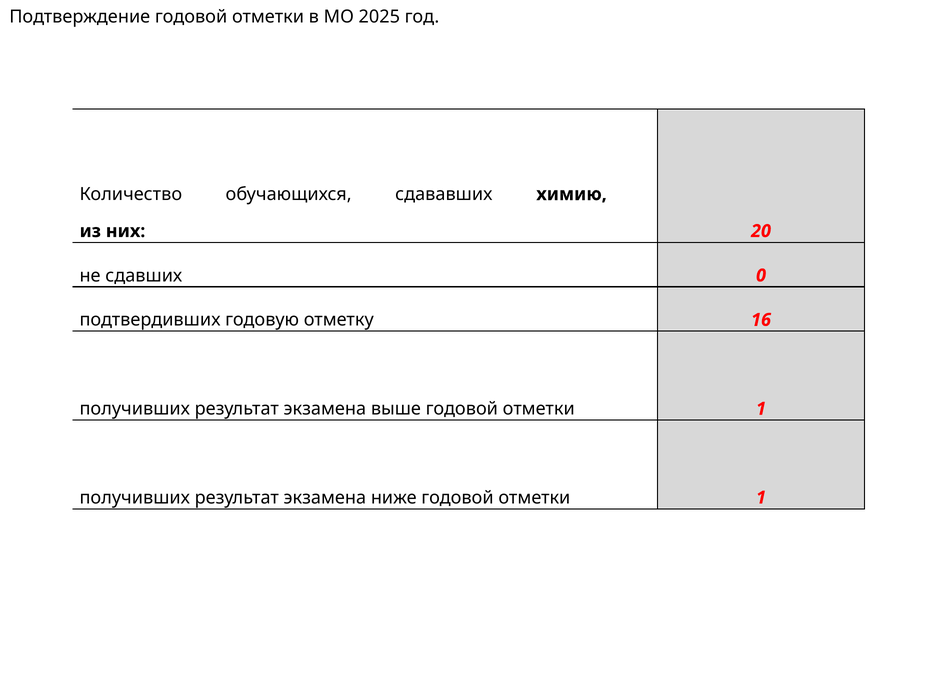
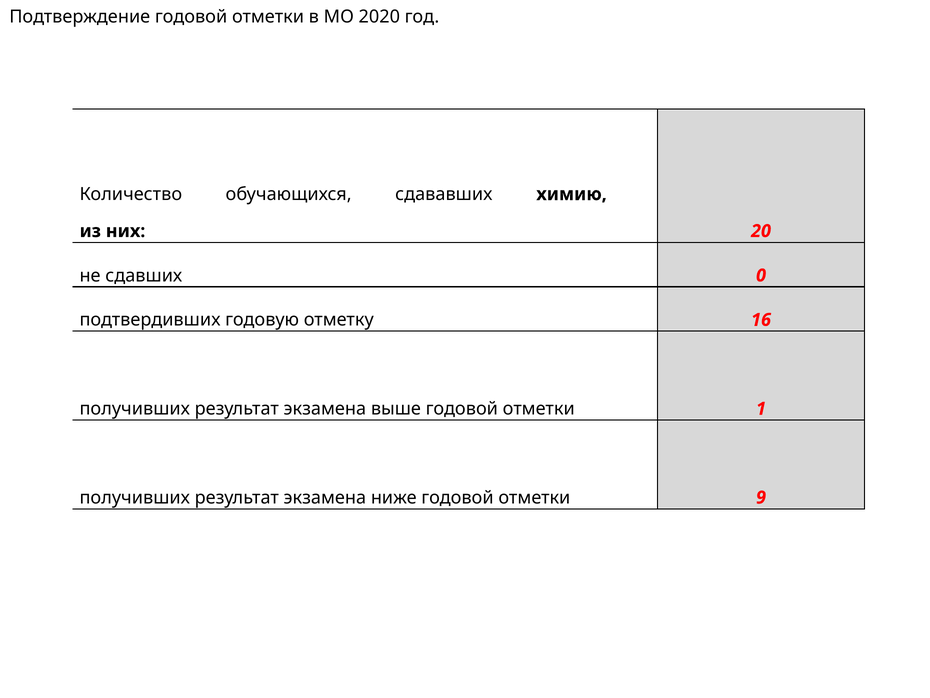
2025: 2025 -> 2020
ниже годовой отметки 1: 1 -> 9
